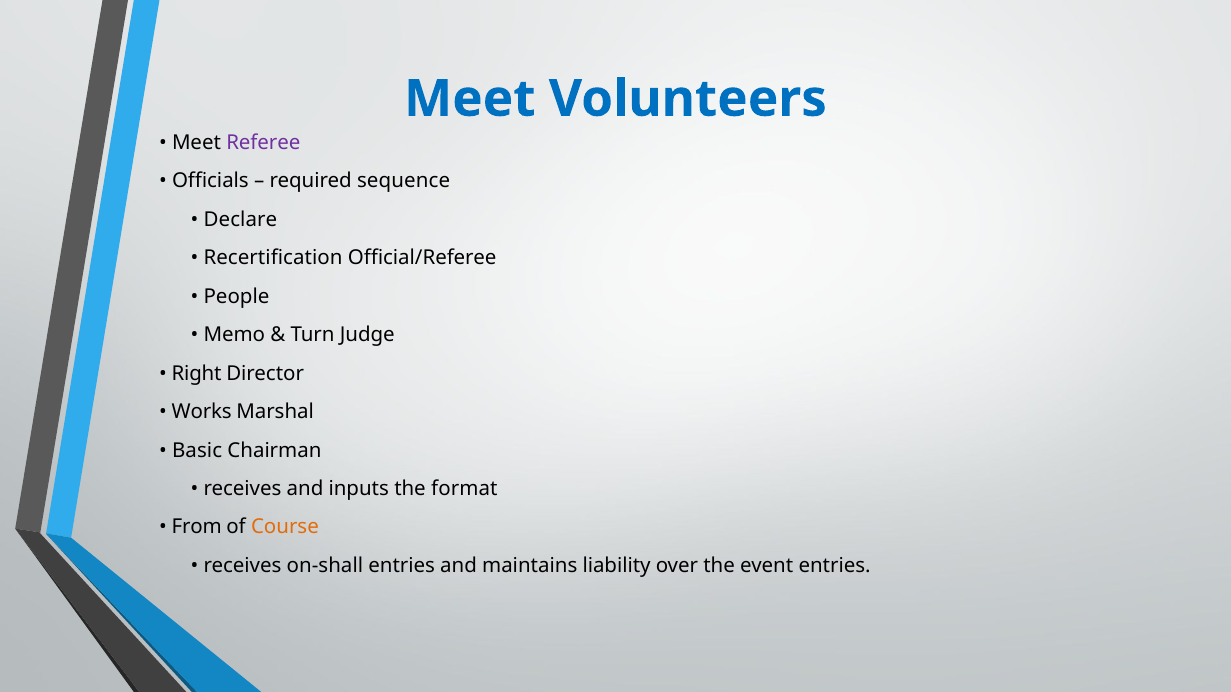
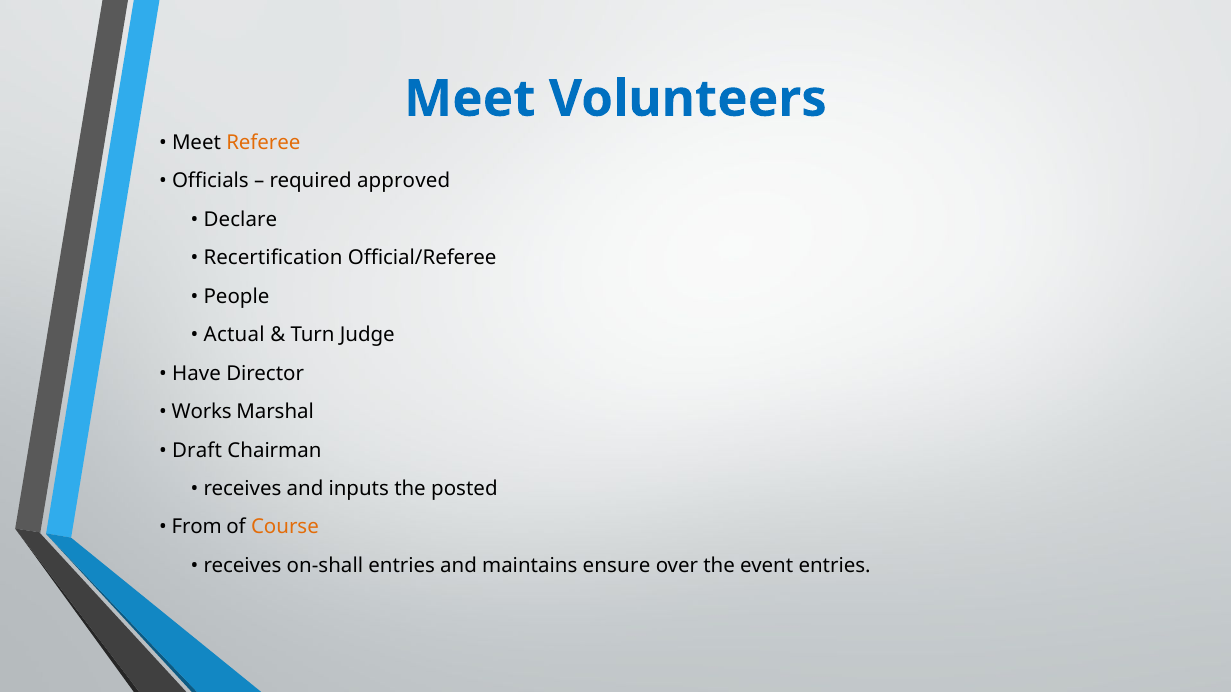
Referee colour: purple -> orange
sequence: sequence -> approved
Memo: Memo -> Actual
Right: Right -> Have
Basic: Basic -> Draft
format: format -> posted
liability: liability -> ensure
